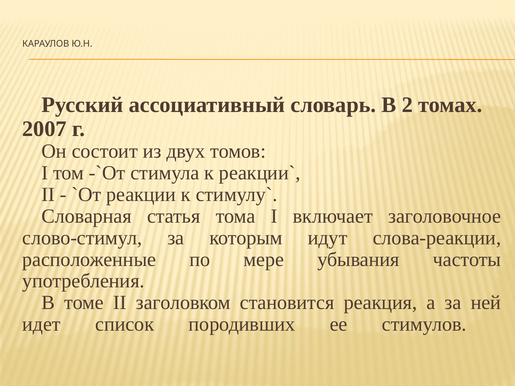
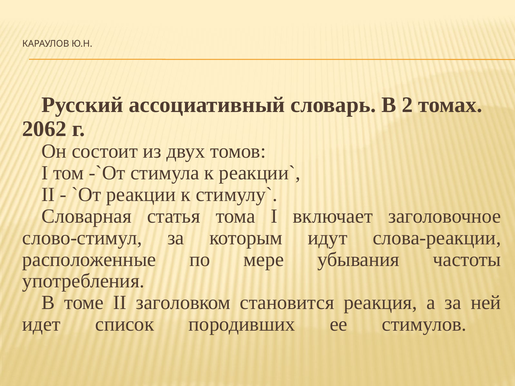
2007: 2007 -> 2062
